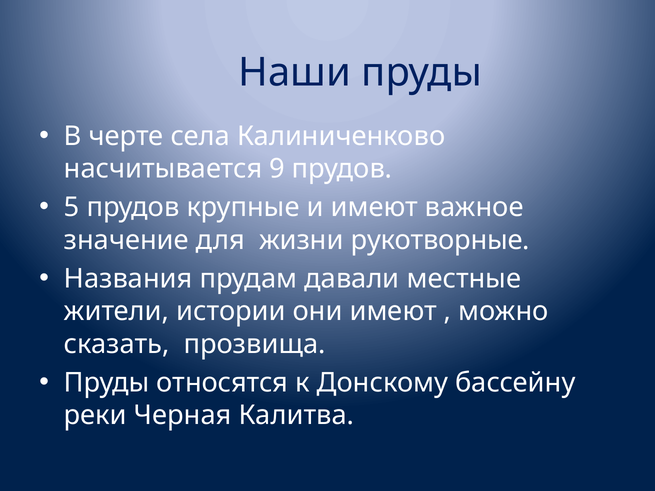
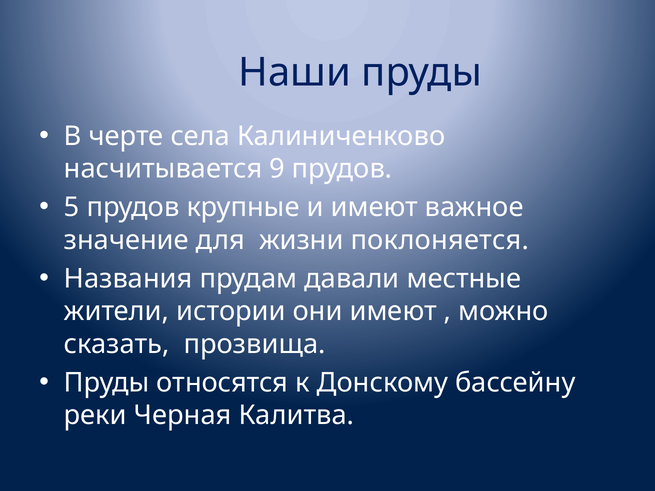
рукотворные: рукотворные -> поклоняется
